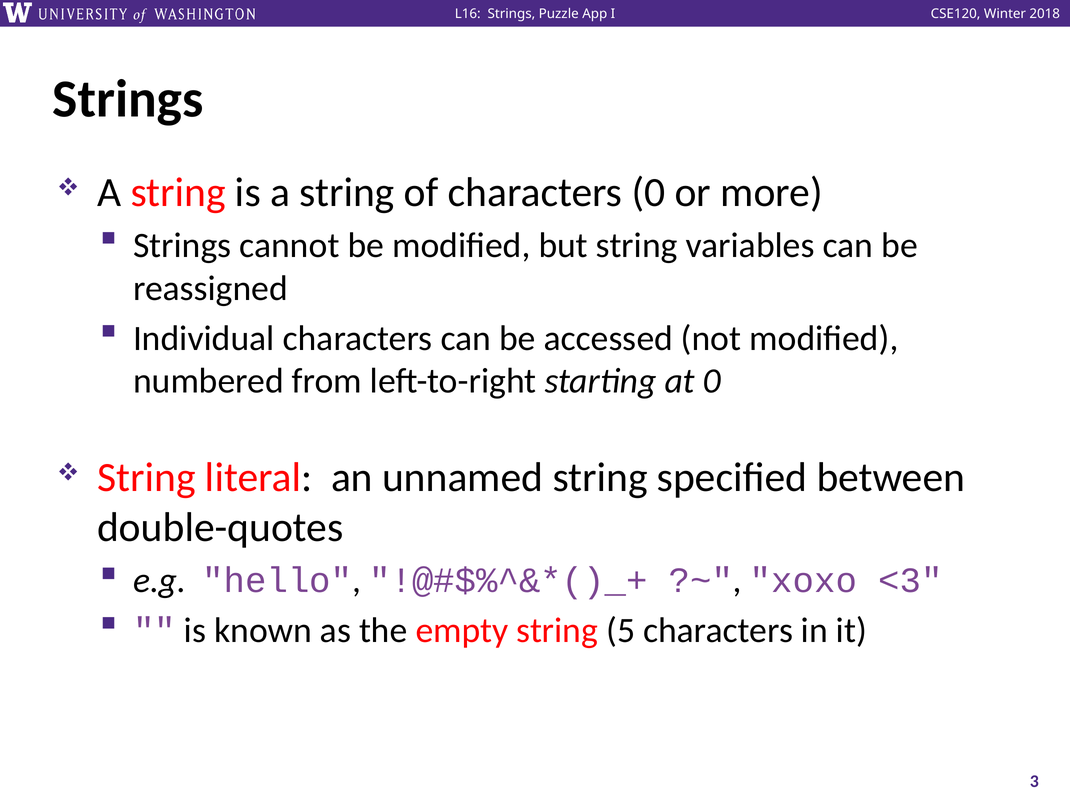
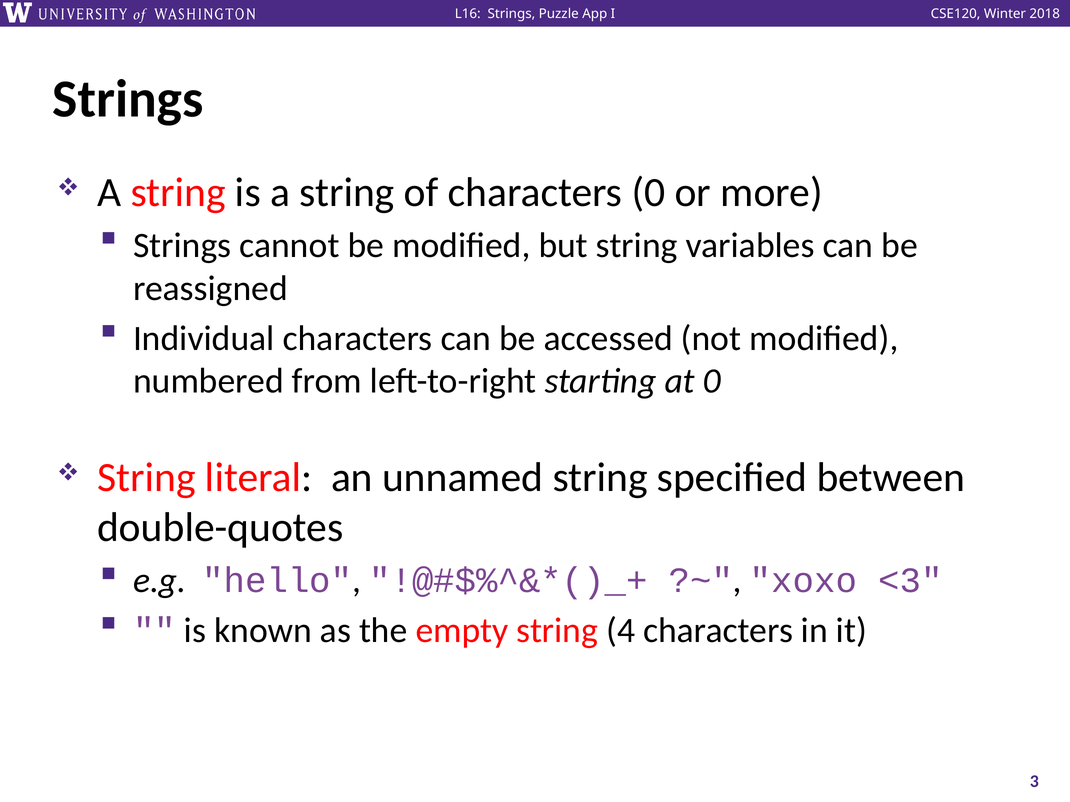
5: 5 -> 4
